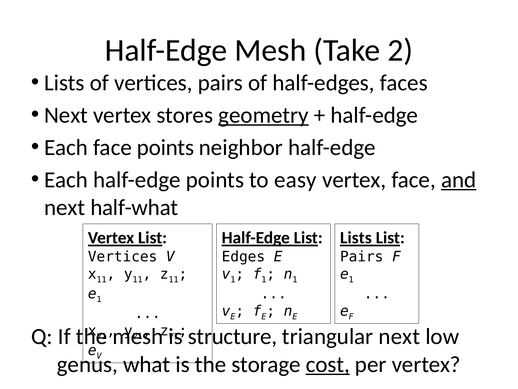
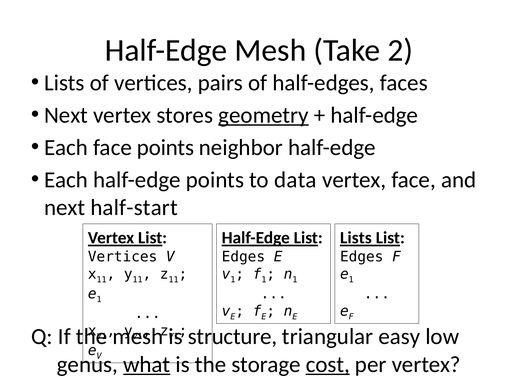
easy: easy -> data
and underline: present -> none
half-what: half-what -> half-start
Pairs at (362, 256): Pairs -> Edges
triangular next: next -> easy
what underline: none -> present
